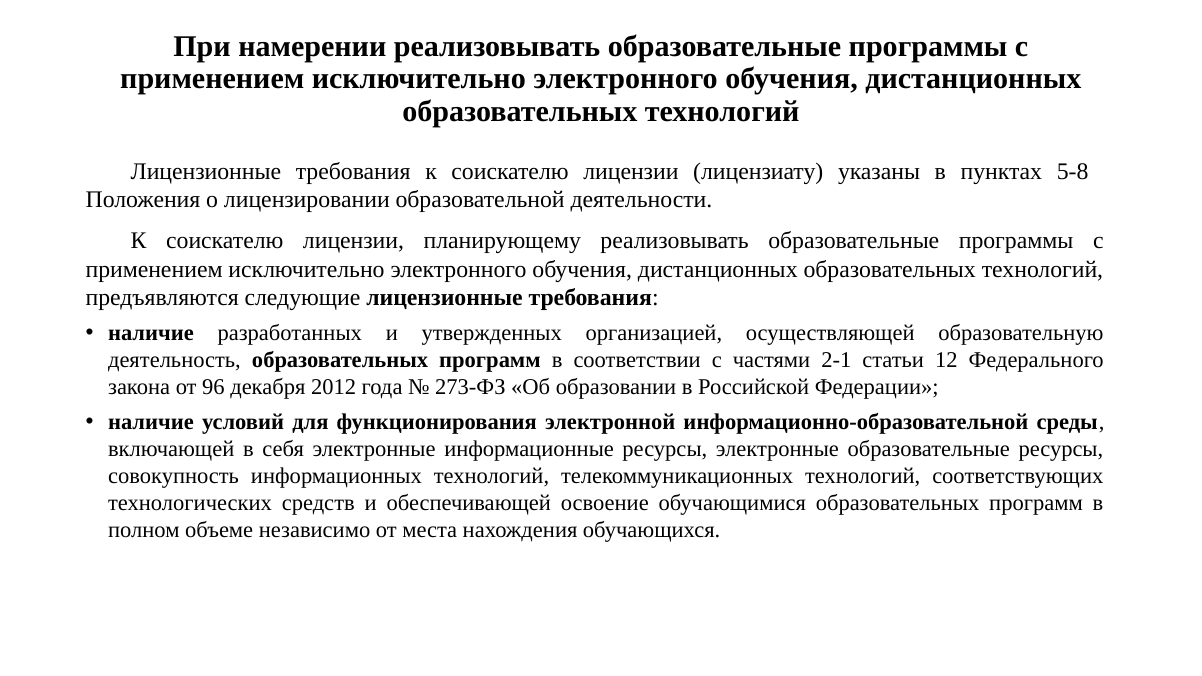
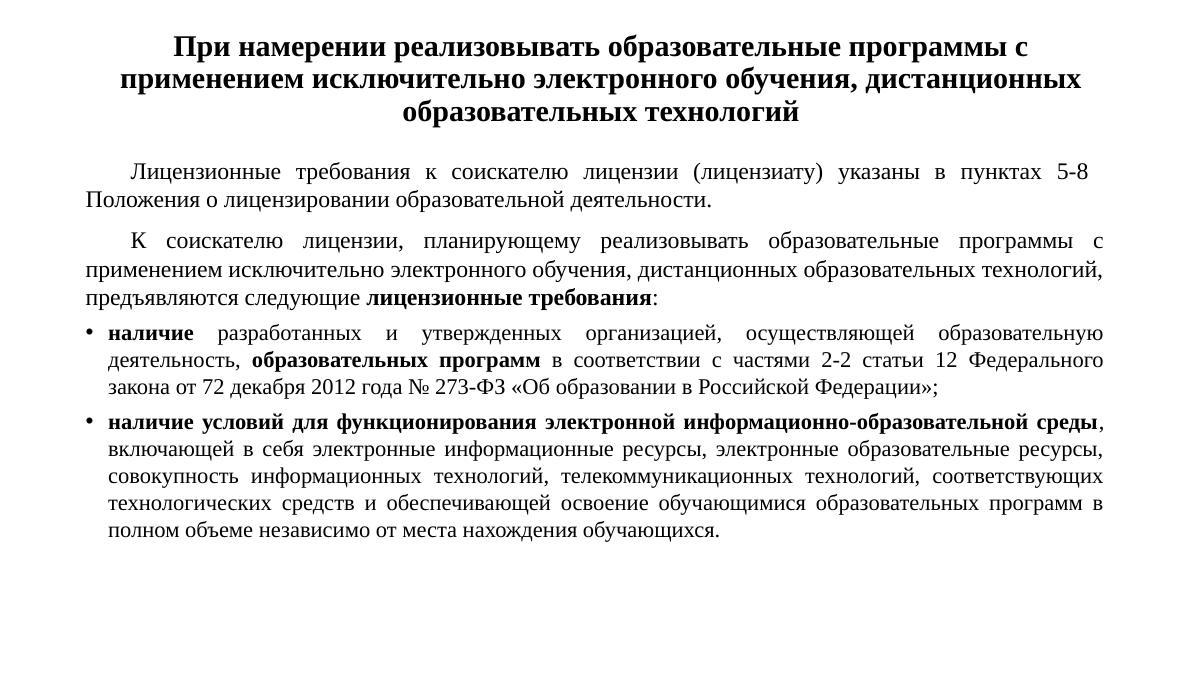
2-1: 2-1 -> 2-2
96: 96 -> 72
